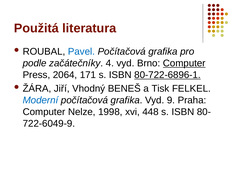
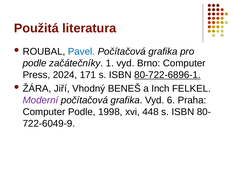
4: 4 -> 1
Computer at (184, 63) underline: present -> none
2064: 2064 -> 2024
Tisk: Tisk -> Inch
Moderní colour: blue -> purple
9: 9 -> 6
Computer Nelze: Nelze -> Podle
